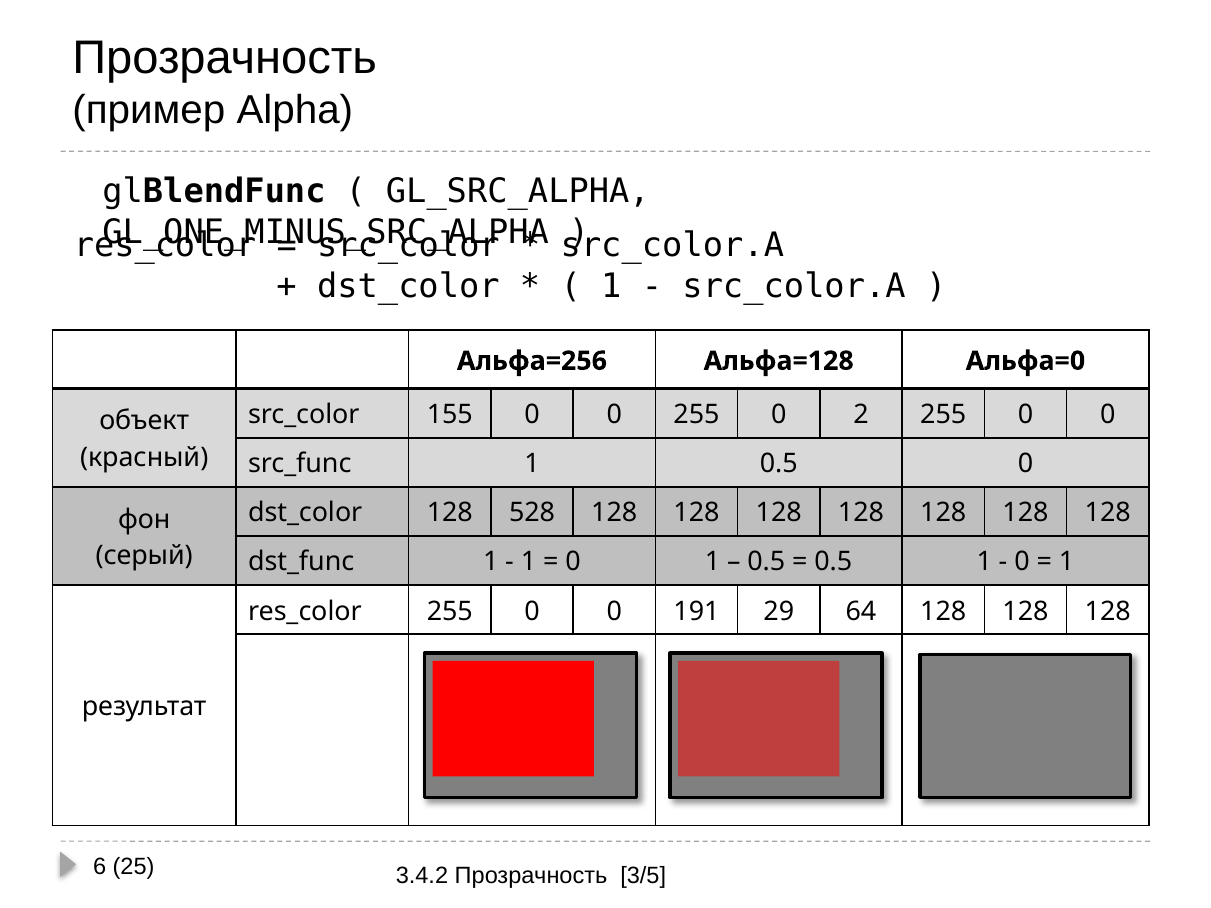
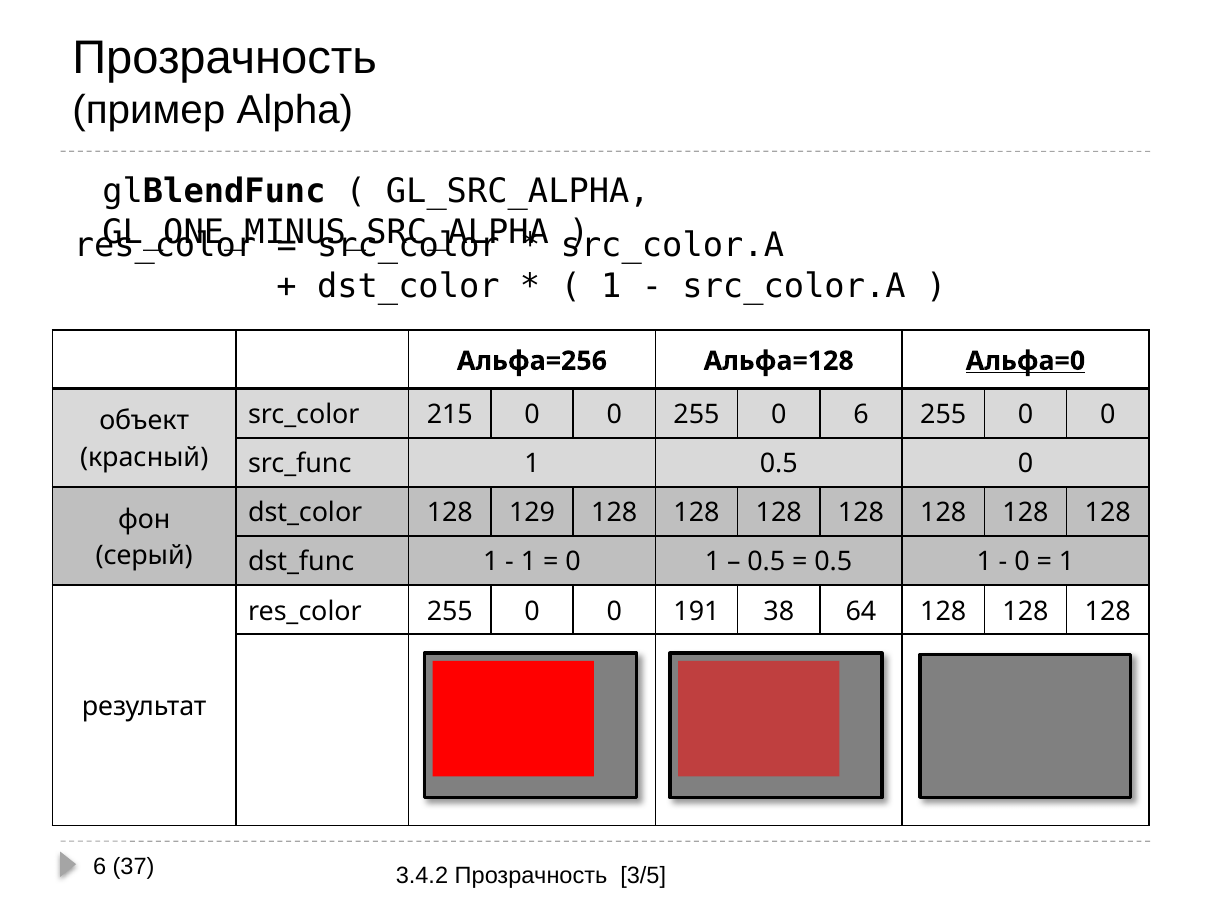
Альфа=0 underline: none -> present
155: 155 -> 215
0 2: 2 -> 6
528: 528 -> 129
29: 29 -> 38
25: 25 -> 37
